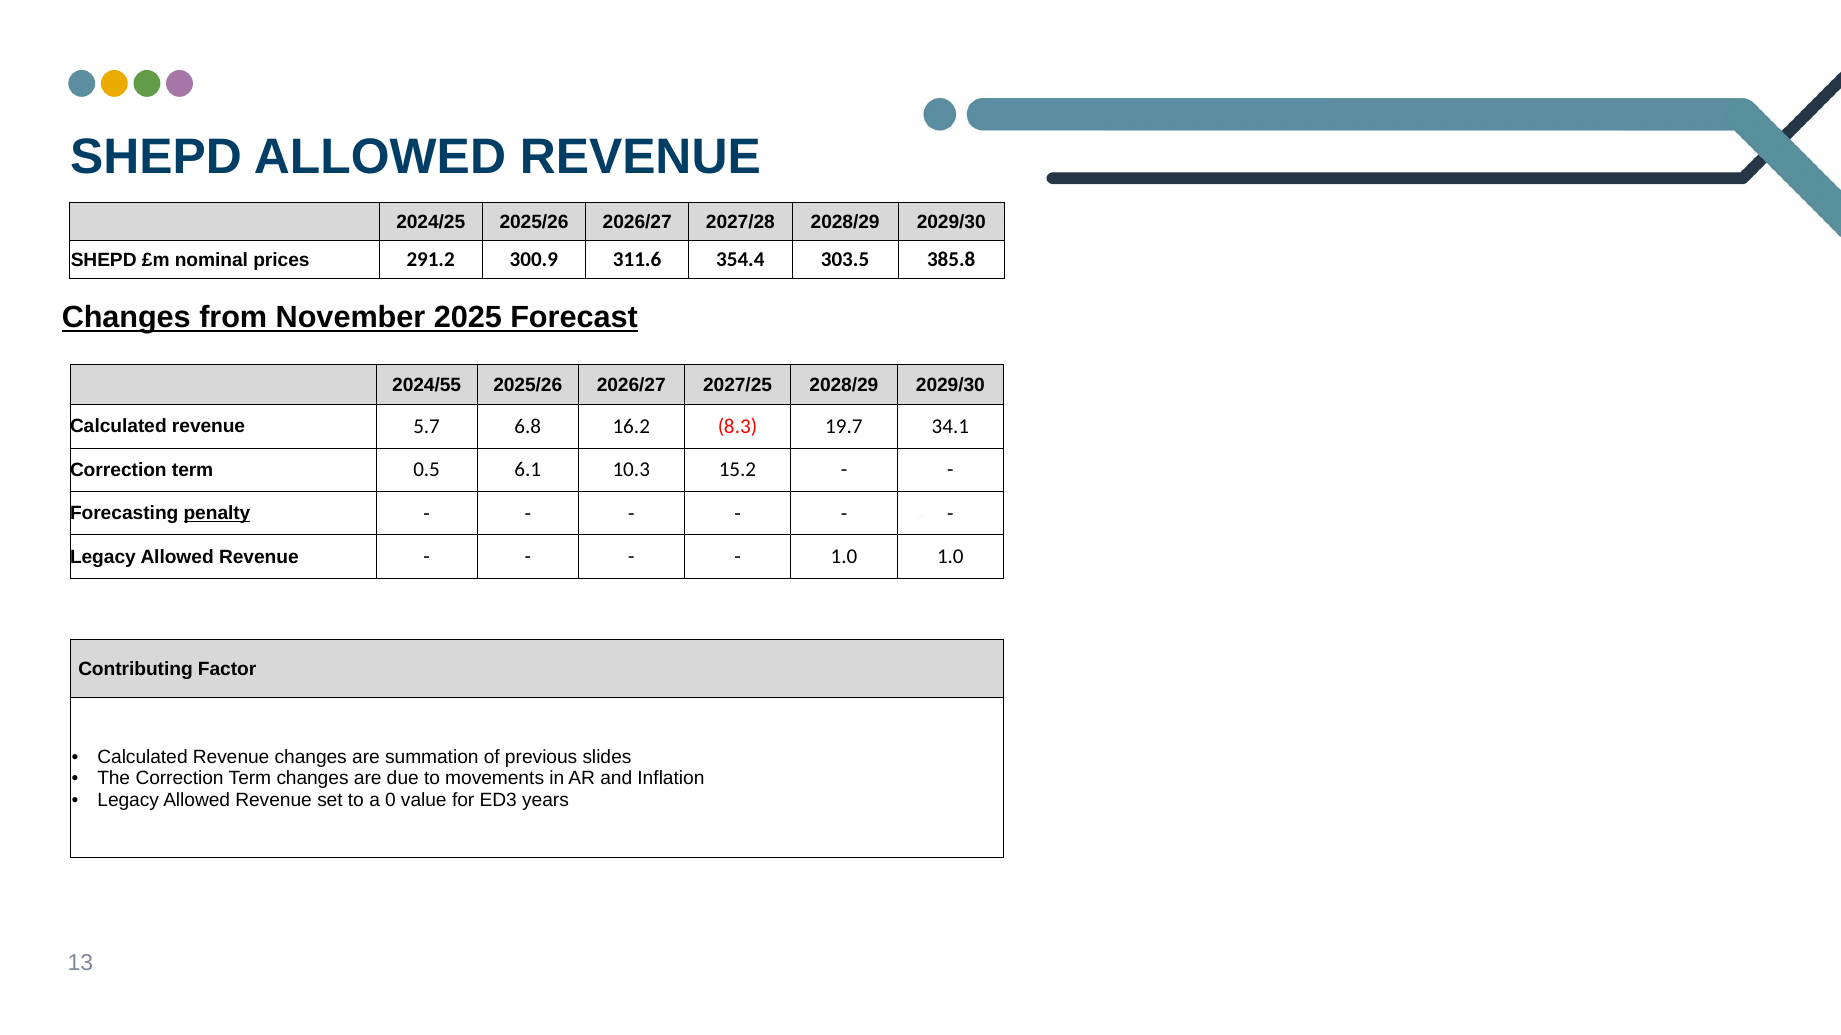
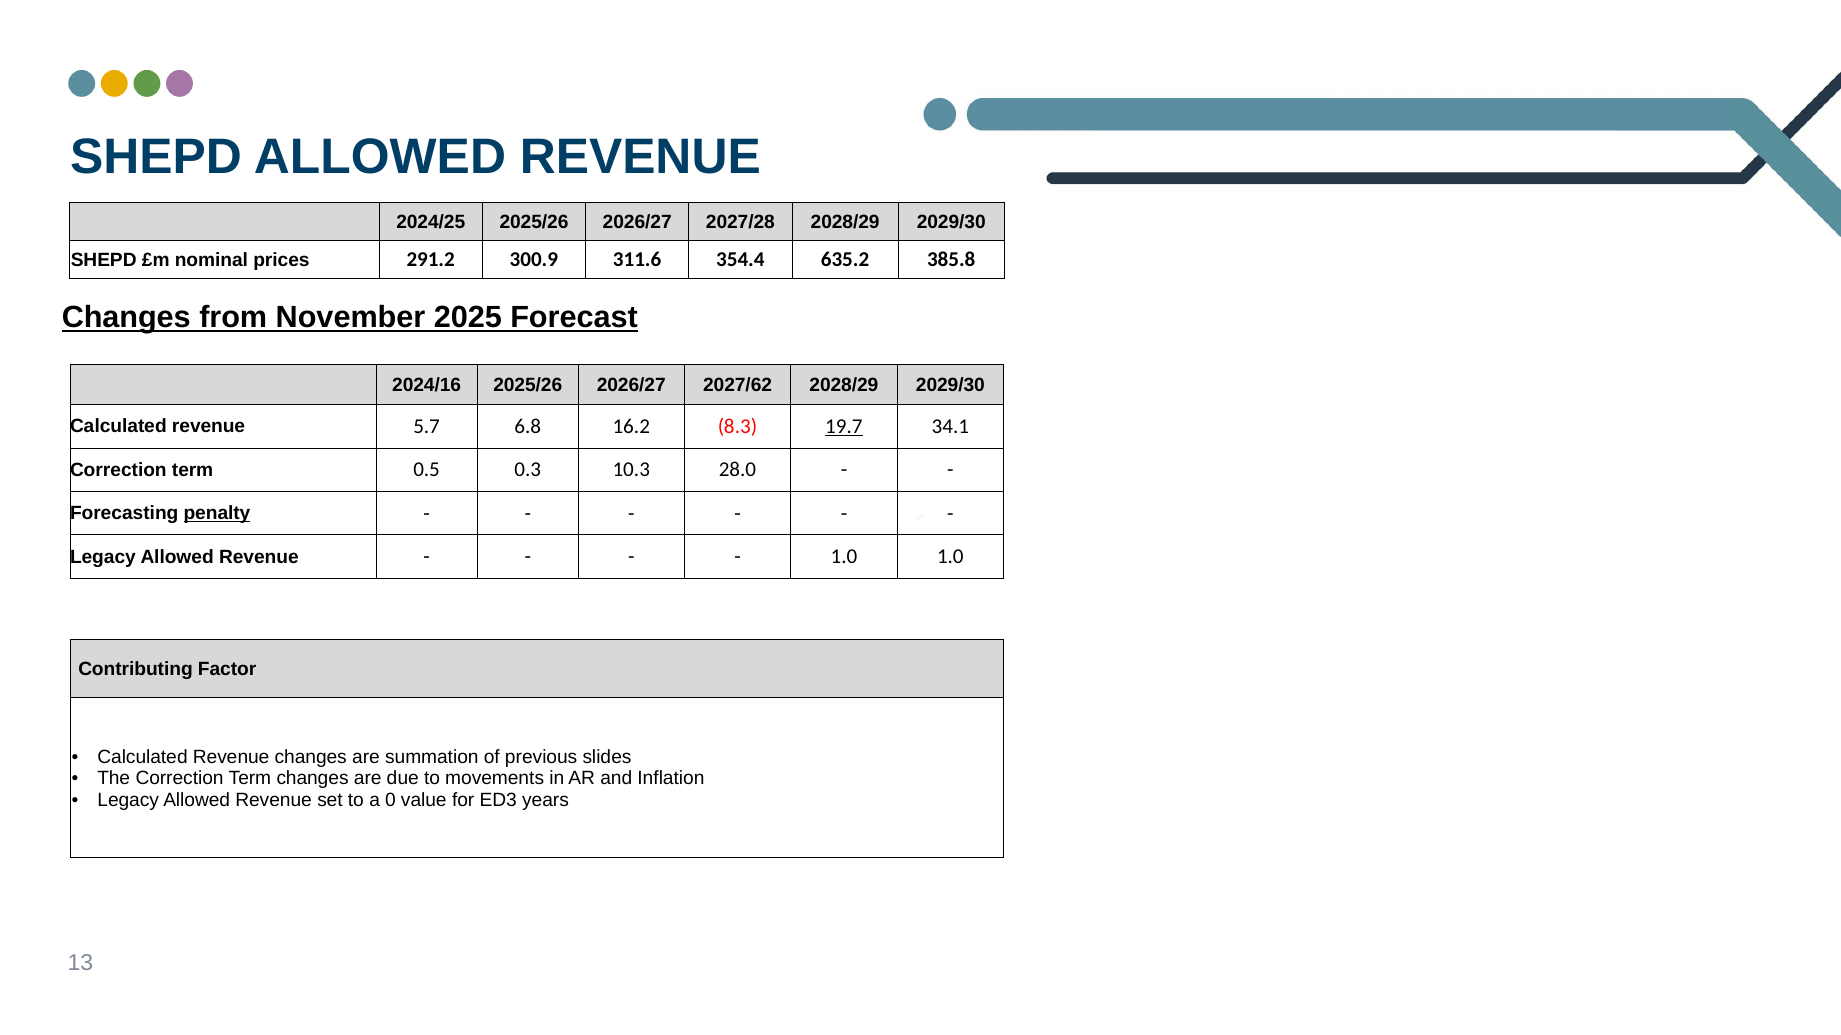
303.5: 303.5 -> 635.2
2024/55: 2024/55 -> 2024/16
2027/25: 2027/25 -> 2027/62
19.7 underline: none -> present
6.1: 6.1 -> 0.3
15.2: 15.2 -> 28.0
